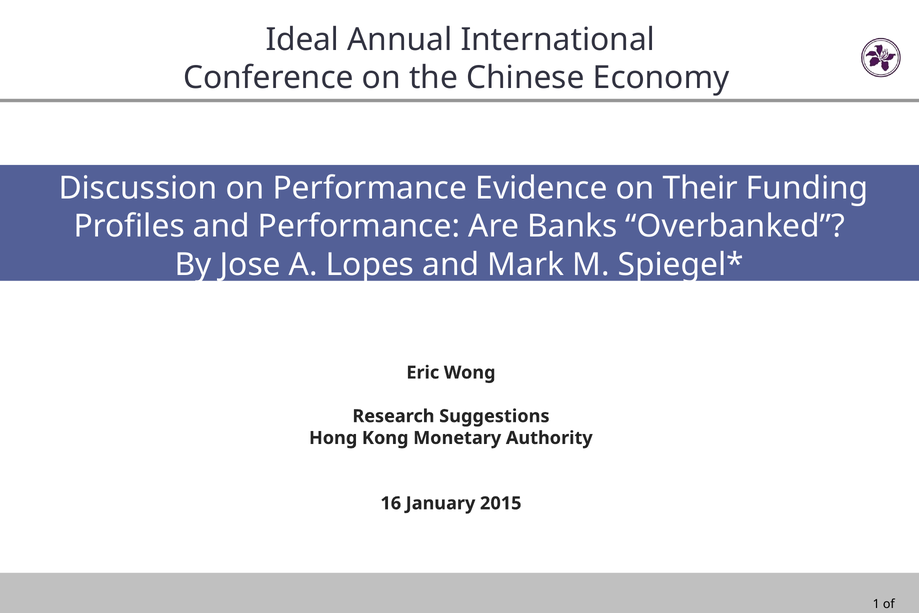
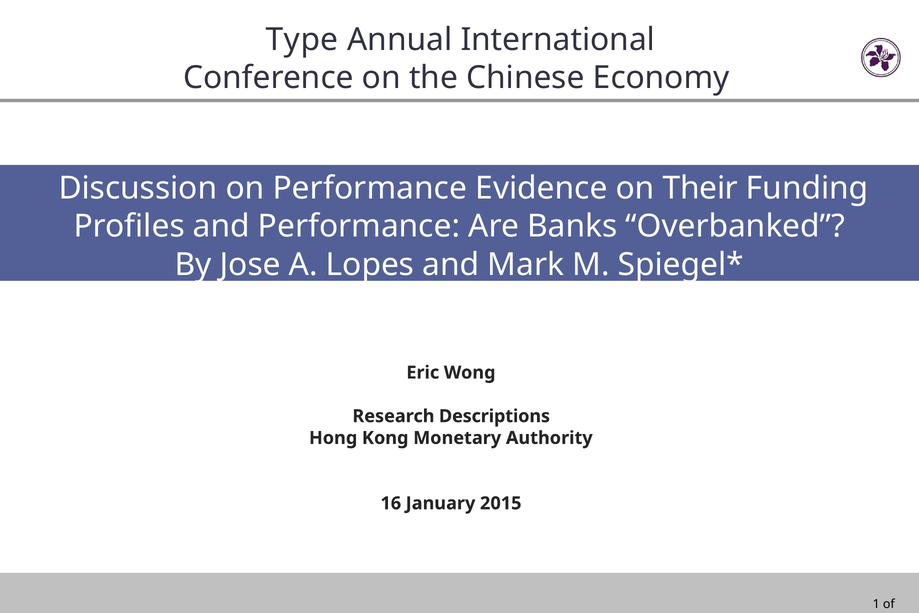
Ideal: Ideal -> Type
Suggestions: Suggestions -> Descriptions
